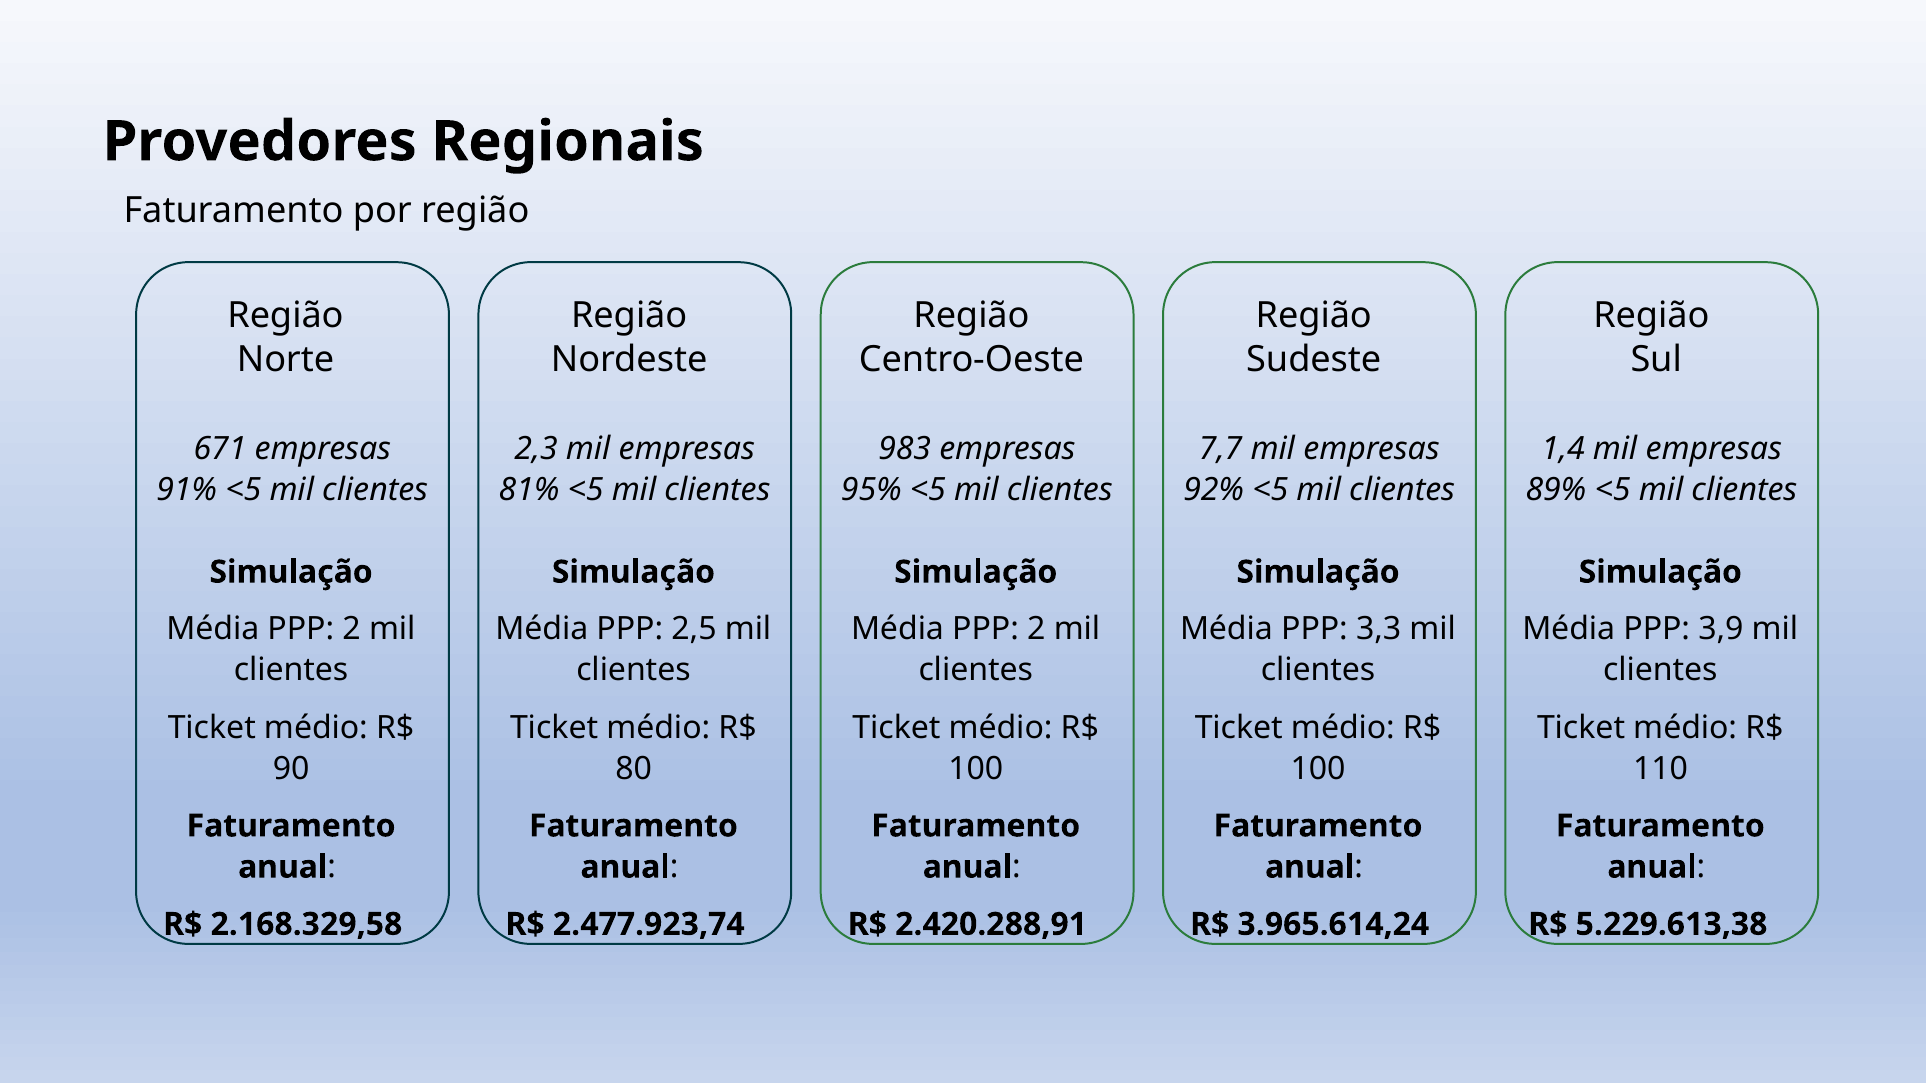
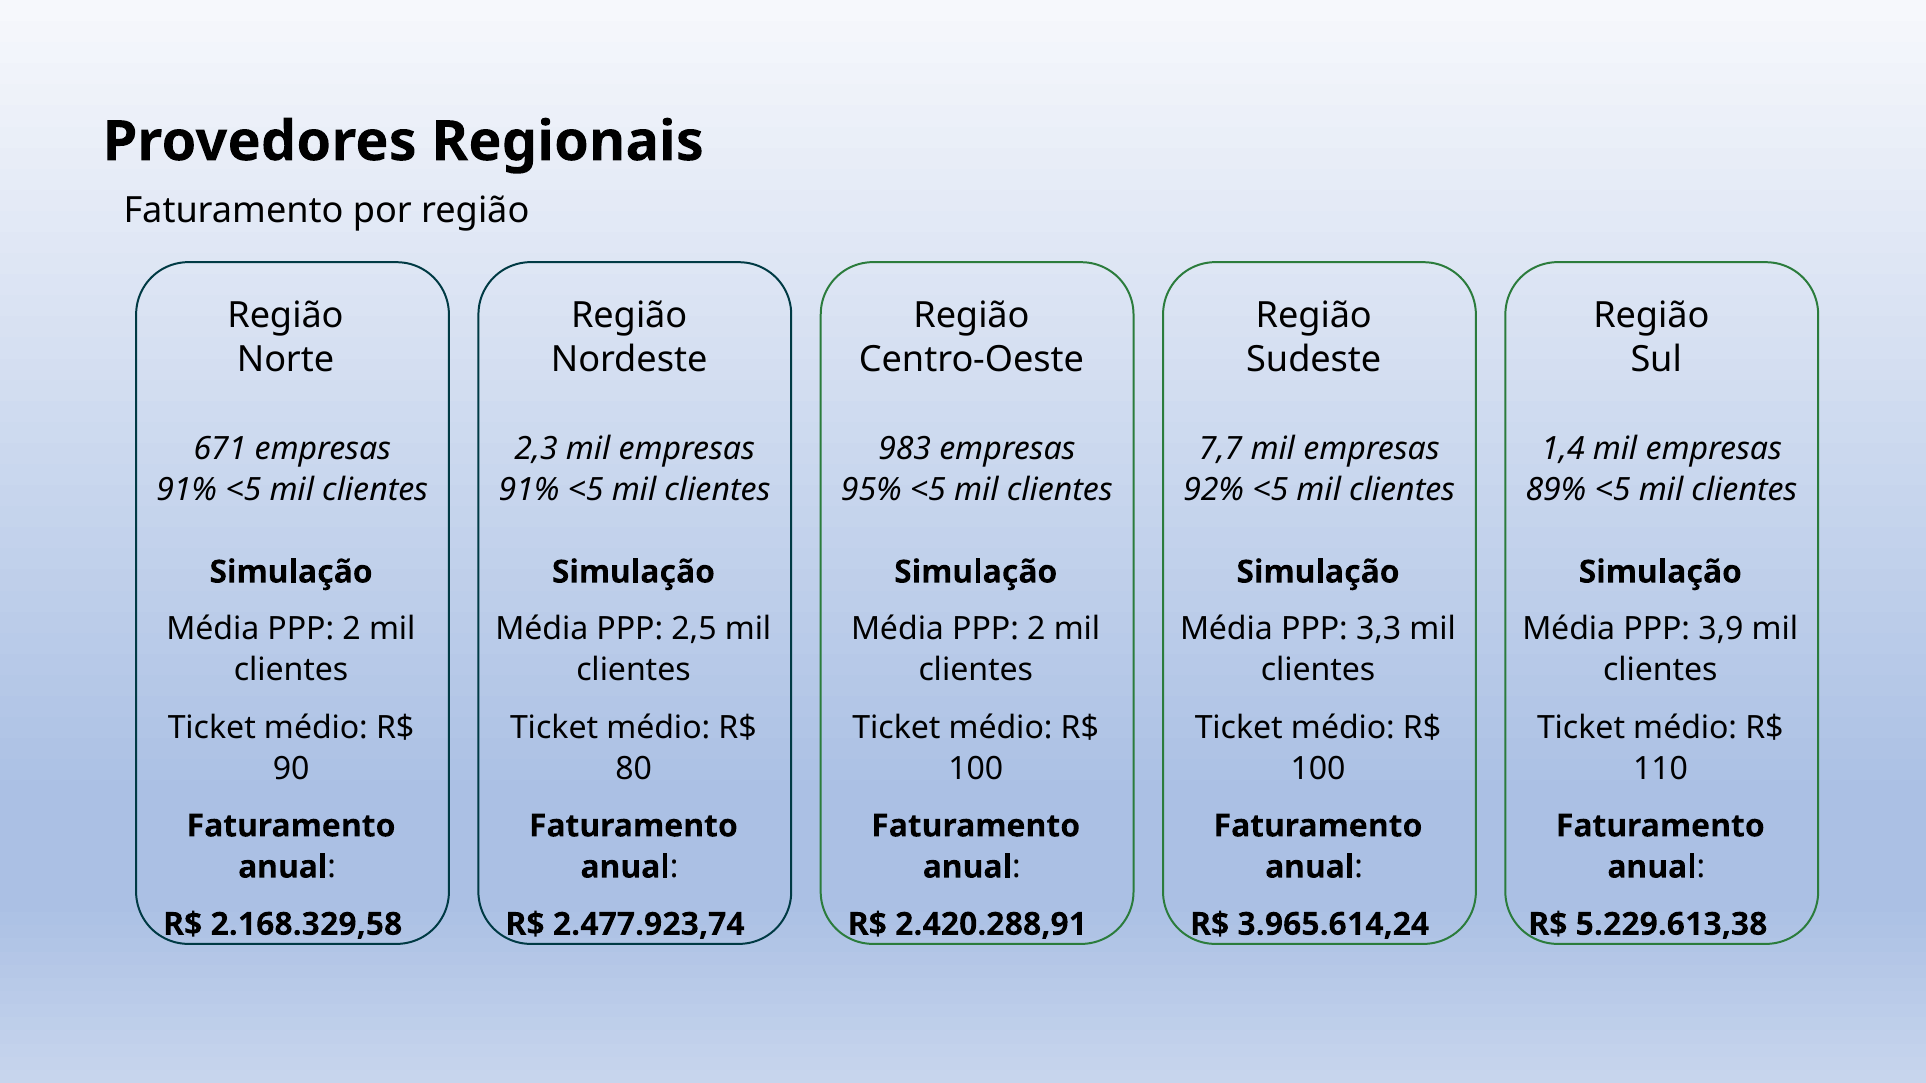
81% at (529, 491): 81% -> 91%
